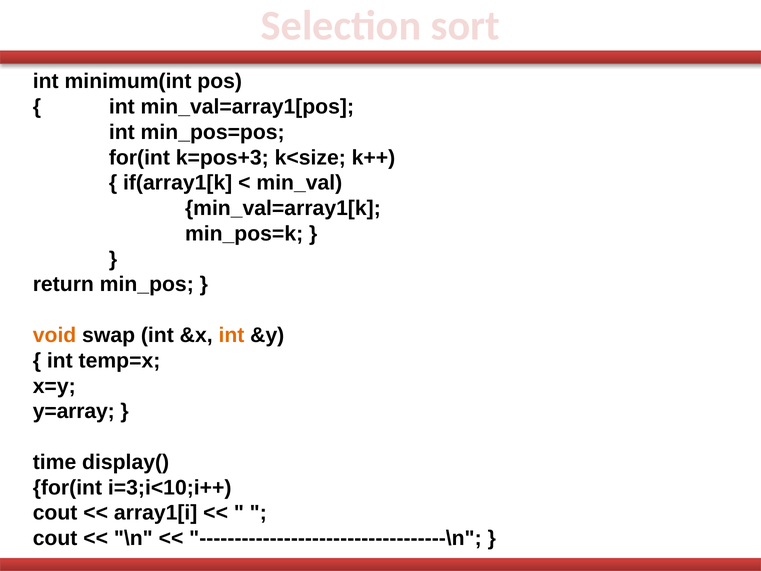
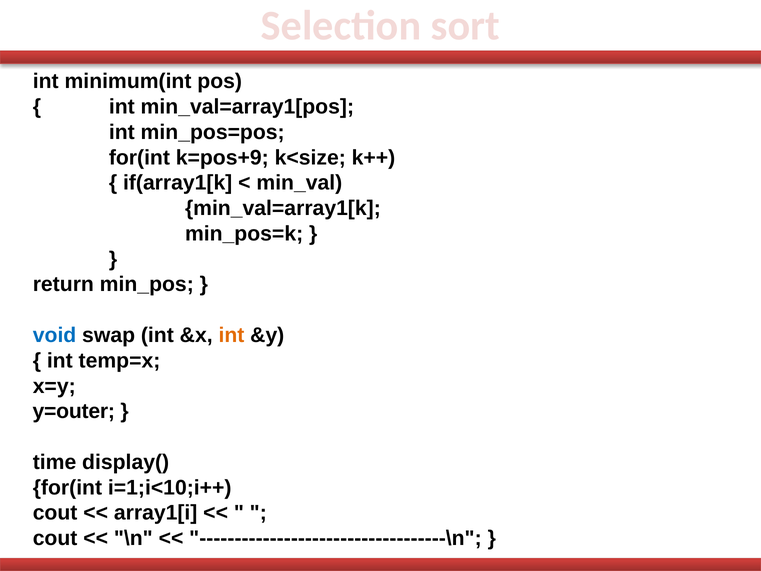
k=pos+3: k=pos+3 -> k=pos+9
void colour: orange -> blue
y=array: y=array -> y=outer
i=3;i<10;i++: i=3;i<10;i++ -> i=1;i<10;i++
